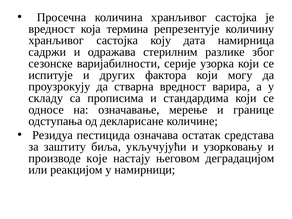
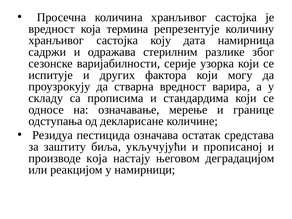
узорковању: узорковању -> прописаној
производе које: које -> која
